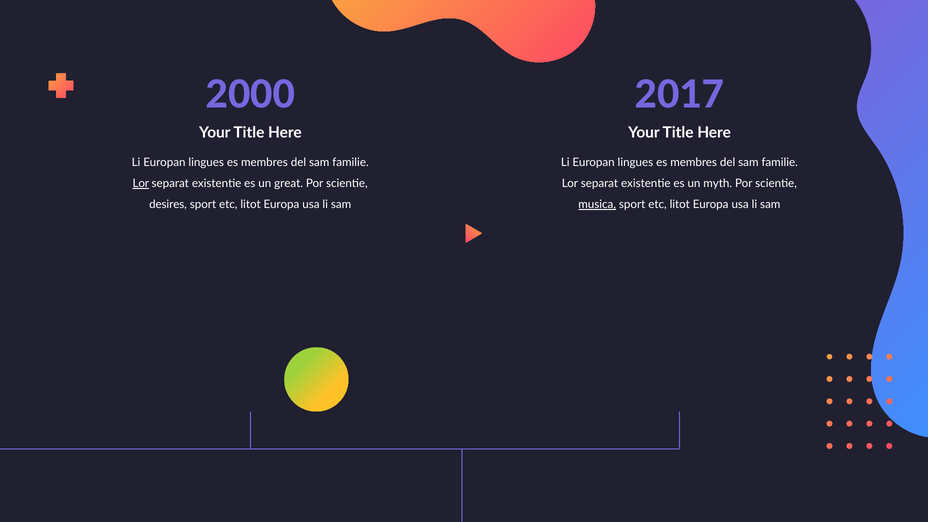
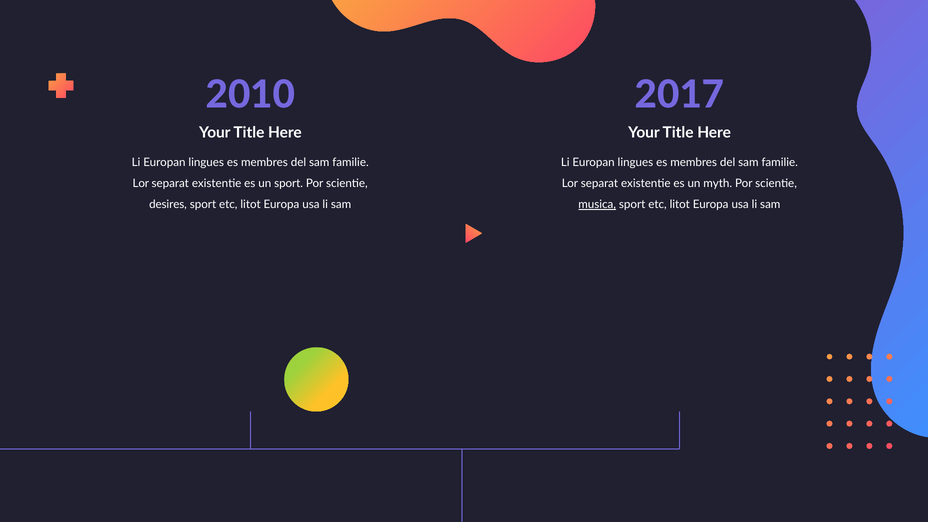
2000: 2000 -> 2010
Lor at (141, 184) underline: present -> none
un great: great -> sport
